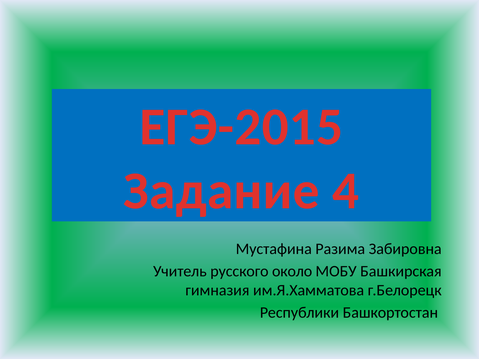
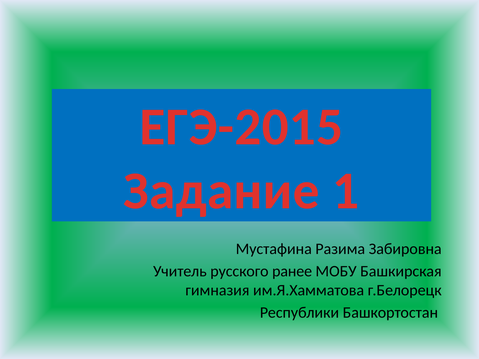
4: 4 -> 1
около: около -> ранее
